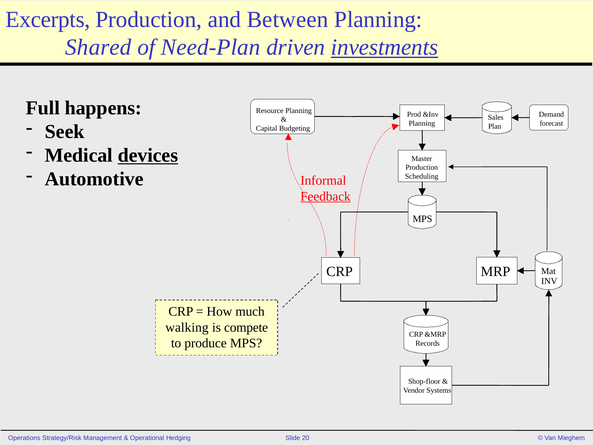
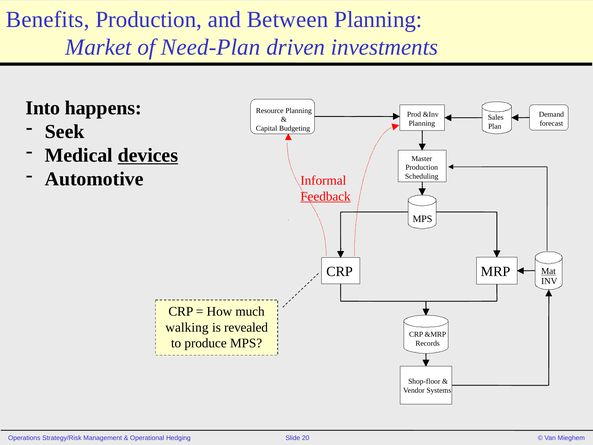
Excerpts: Excerpts -> Benefits
Shared: Shared -> Market
investments underline: present -> none
Full: Full -> Into
Mat underline: none -> present
compete: compete -> revealed
